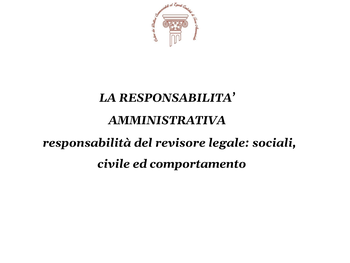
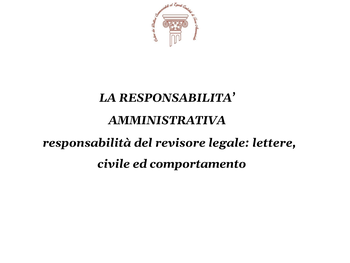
sociali: sociali -> lettere
